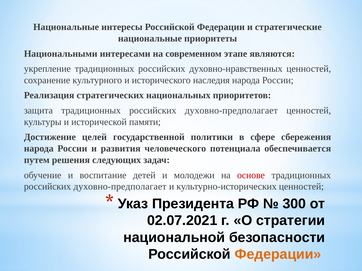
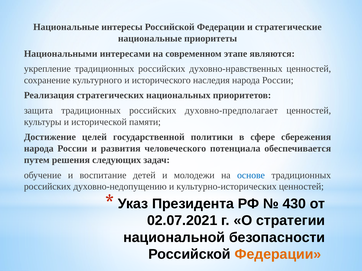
основе colour: red -> blue
духовно-предполагает at (120, 187): духовно-предполагает -> духовно-недопущению
300: 300 -> 430
